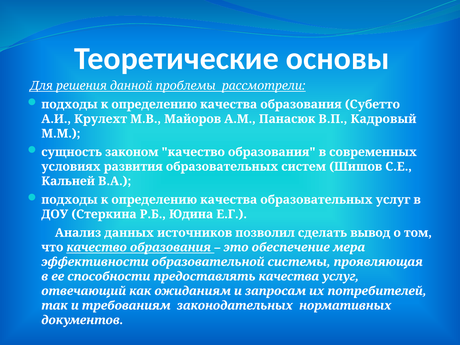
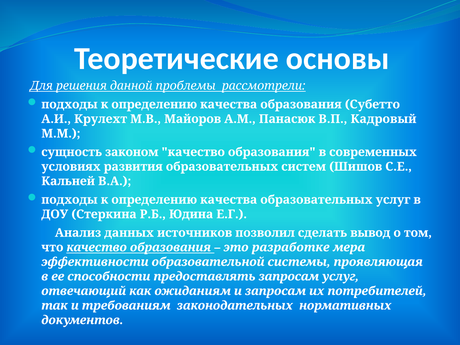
обеспечение: обеспечение -> разработке
предоставлять качества: качества -> запросам
